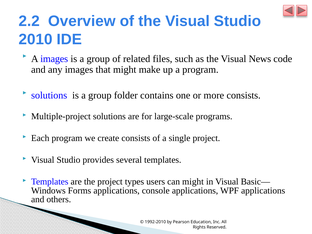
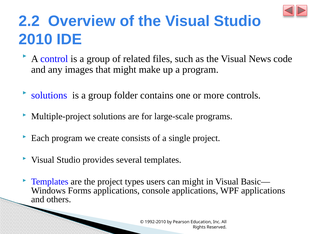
A images: images -> control
more consists: consists -> controls
